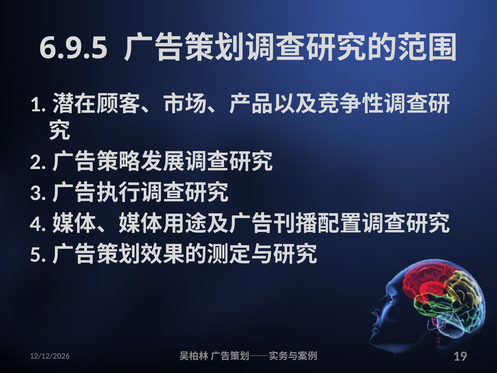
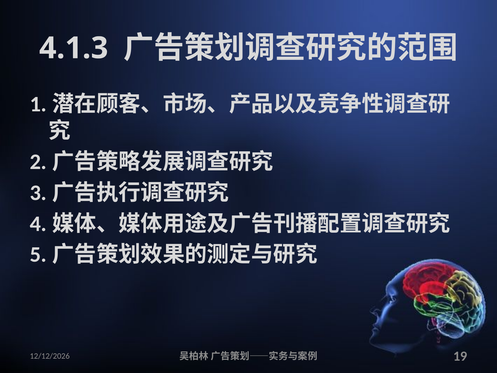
6.9.5: 6.9.5 -> 4.1.3
